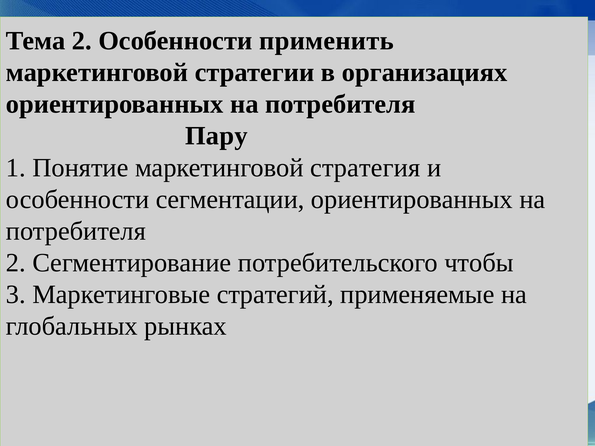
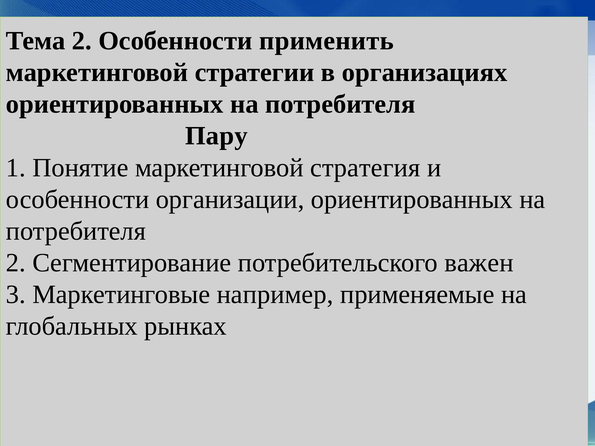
сегментации: сегментации -> организации
чтобы: чтобы -> важен
стратегий: стратегий -> например
